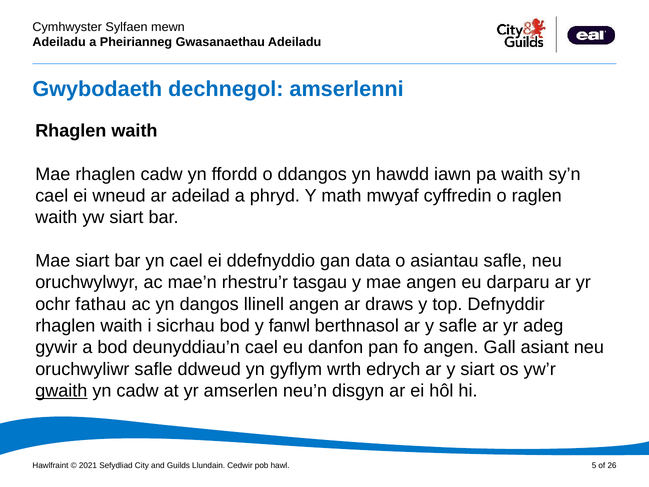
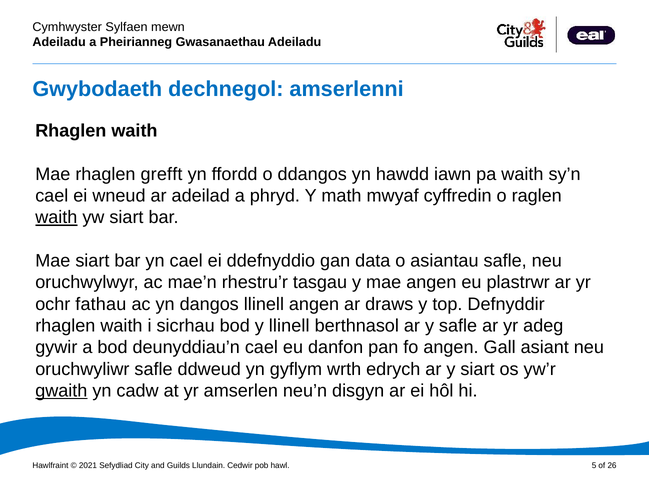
rhaglen cadw: cadw -> grefft
waith at (56, 217) underline: none -> present
darparu: darparu -> plastrwr
y fanwl: fanwl -> llinell
